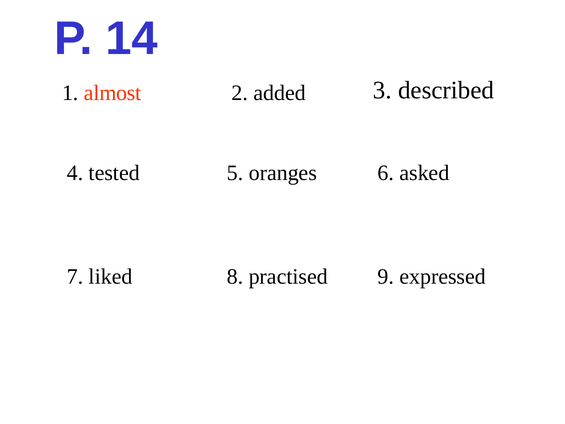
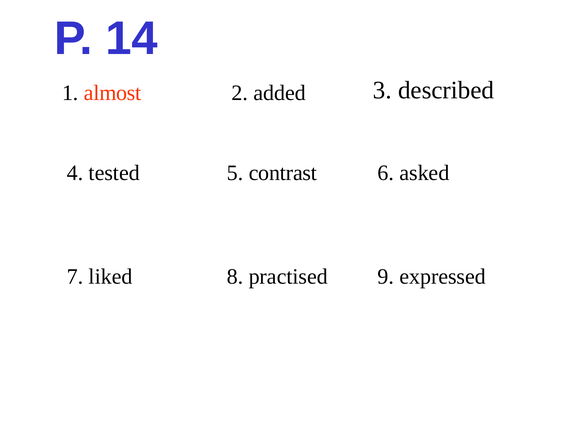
oranges: oranges -> contrast
